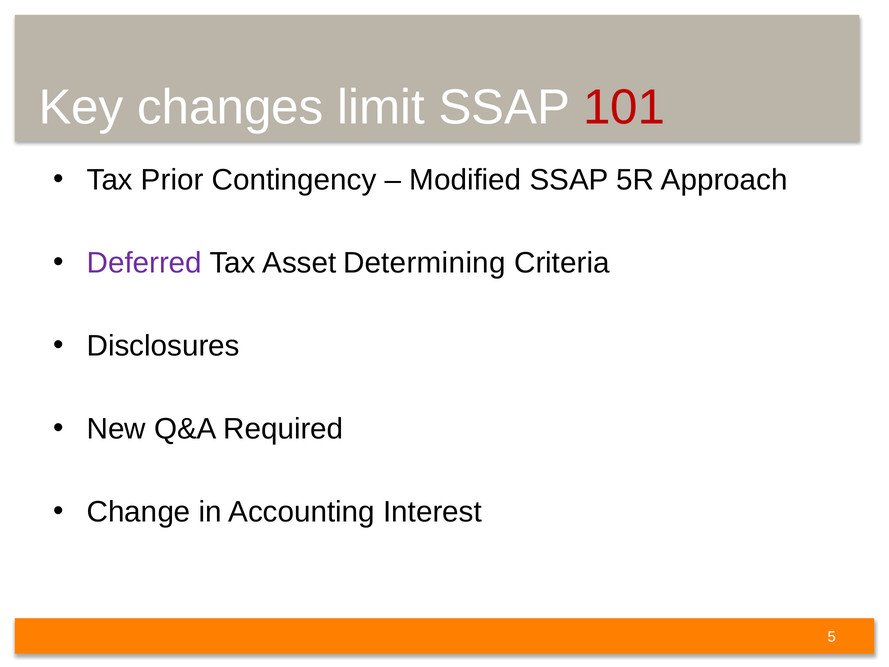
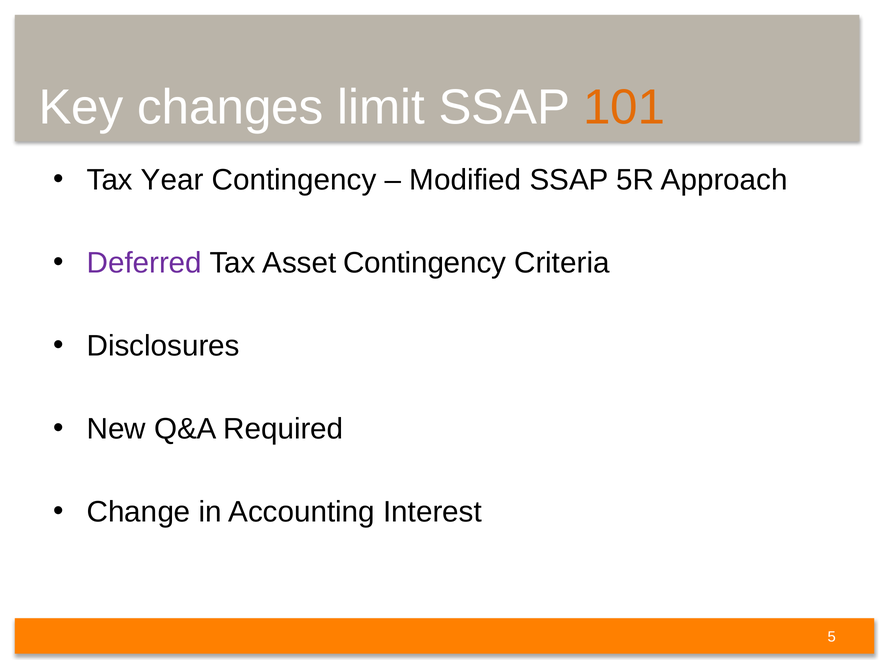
101 colour: red -> orange
Prior: Prior -> Year
Asset Determining: Determining -> Contingency
